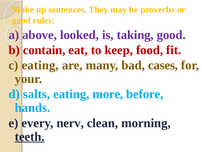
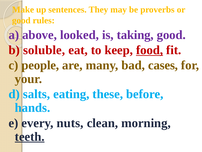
contain: contain -> soluble
food underline: none -> present
c eating: eating -> people
more: more -> these
nerv: nerv -> nuts
